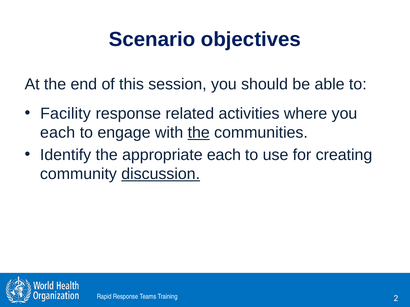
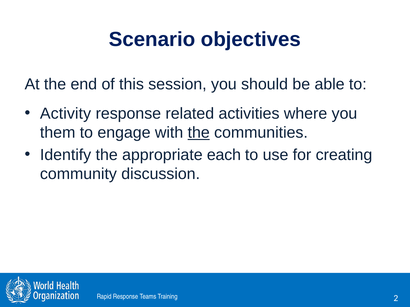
Facility: Facility -> Activity
each at (58, 133): each -> them
discussion underline: present -> none
